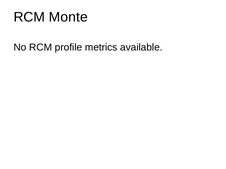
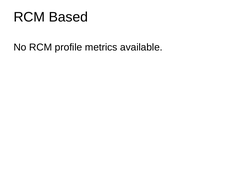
Monte: Monte -> Based
